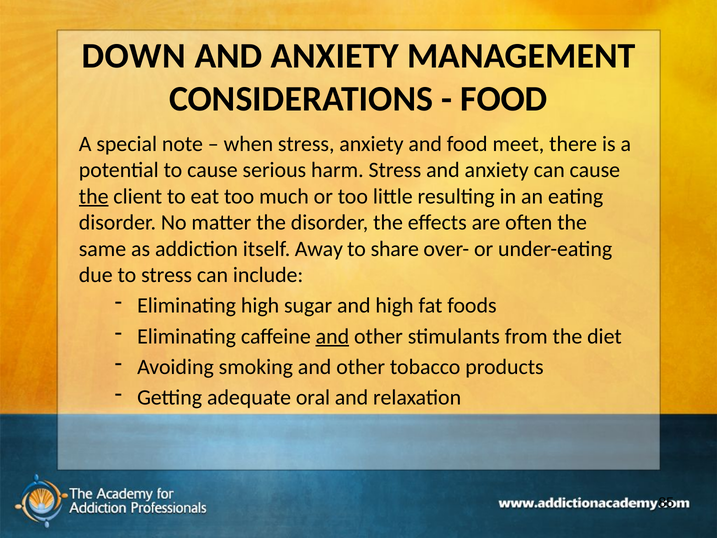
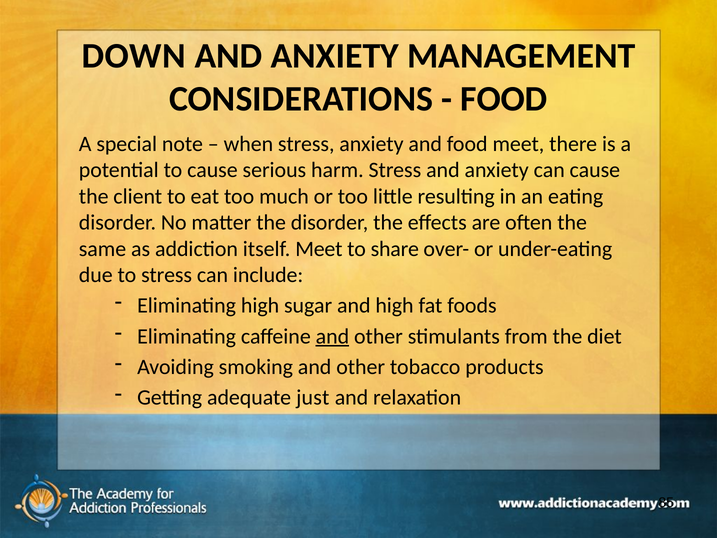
the at (94, 196) underline: present -> none
itself Away: Away -> Meet
oral: oral -> just
